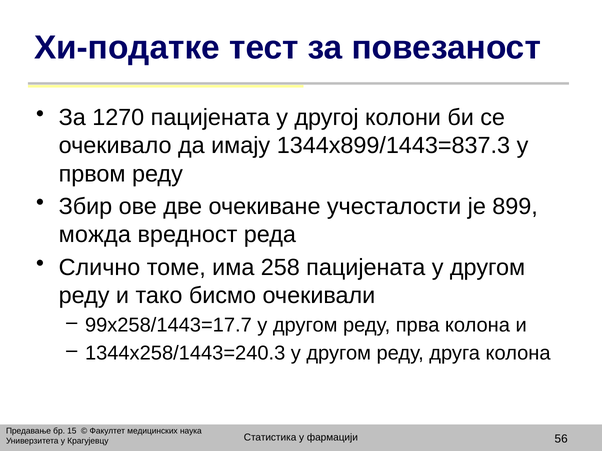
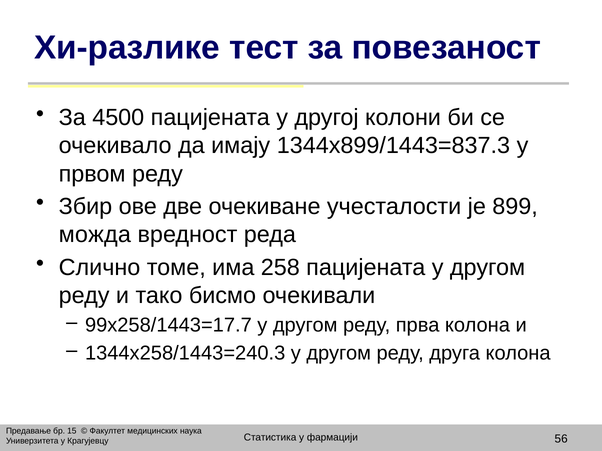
Хи-податке: Хи-податке -> Хи-разлике
1270: 1270 -> 4500
